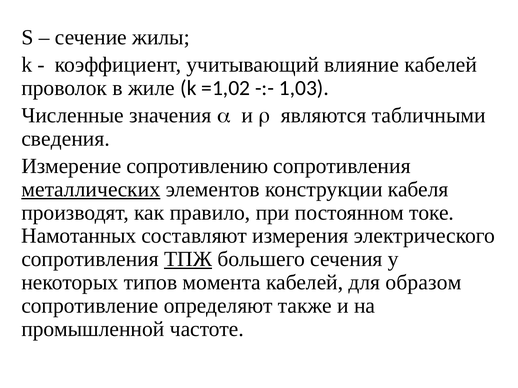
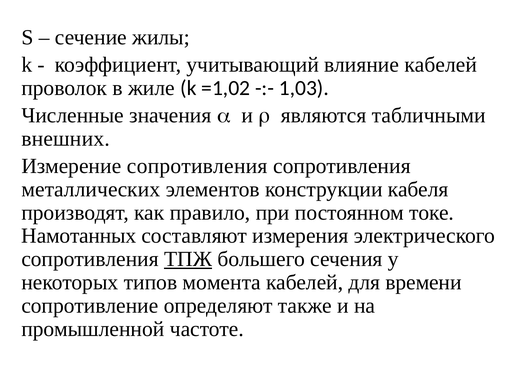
сведения: сведения -> внешних
Измерение сопротивлению: сопротивлению -> сопротивления
металлических underline: present -> none
образом: образом -> времени
